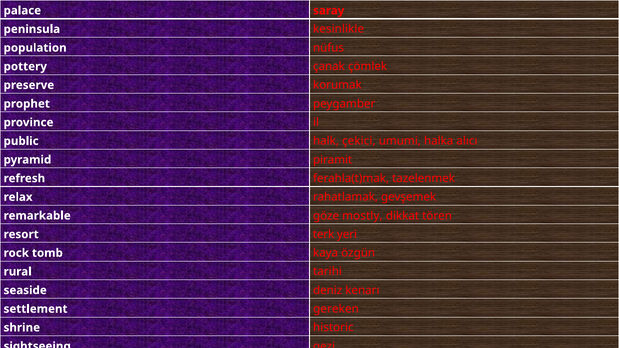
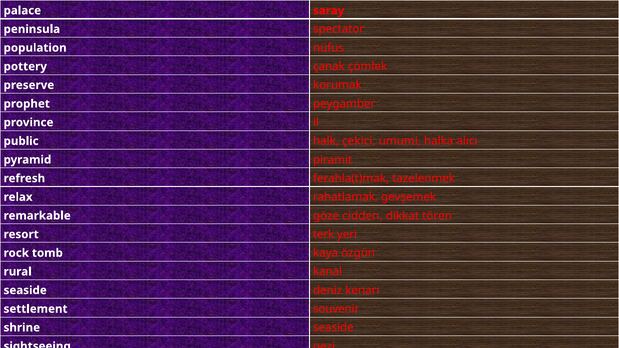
kesinlikle: kesinlikle -> spectator
mostly: mostly -> cidden
tarihi: tarihi -> kanal
gereken: gereken -> souvenir
historic at (333, 328): historic -> seaside
